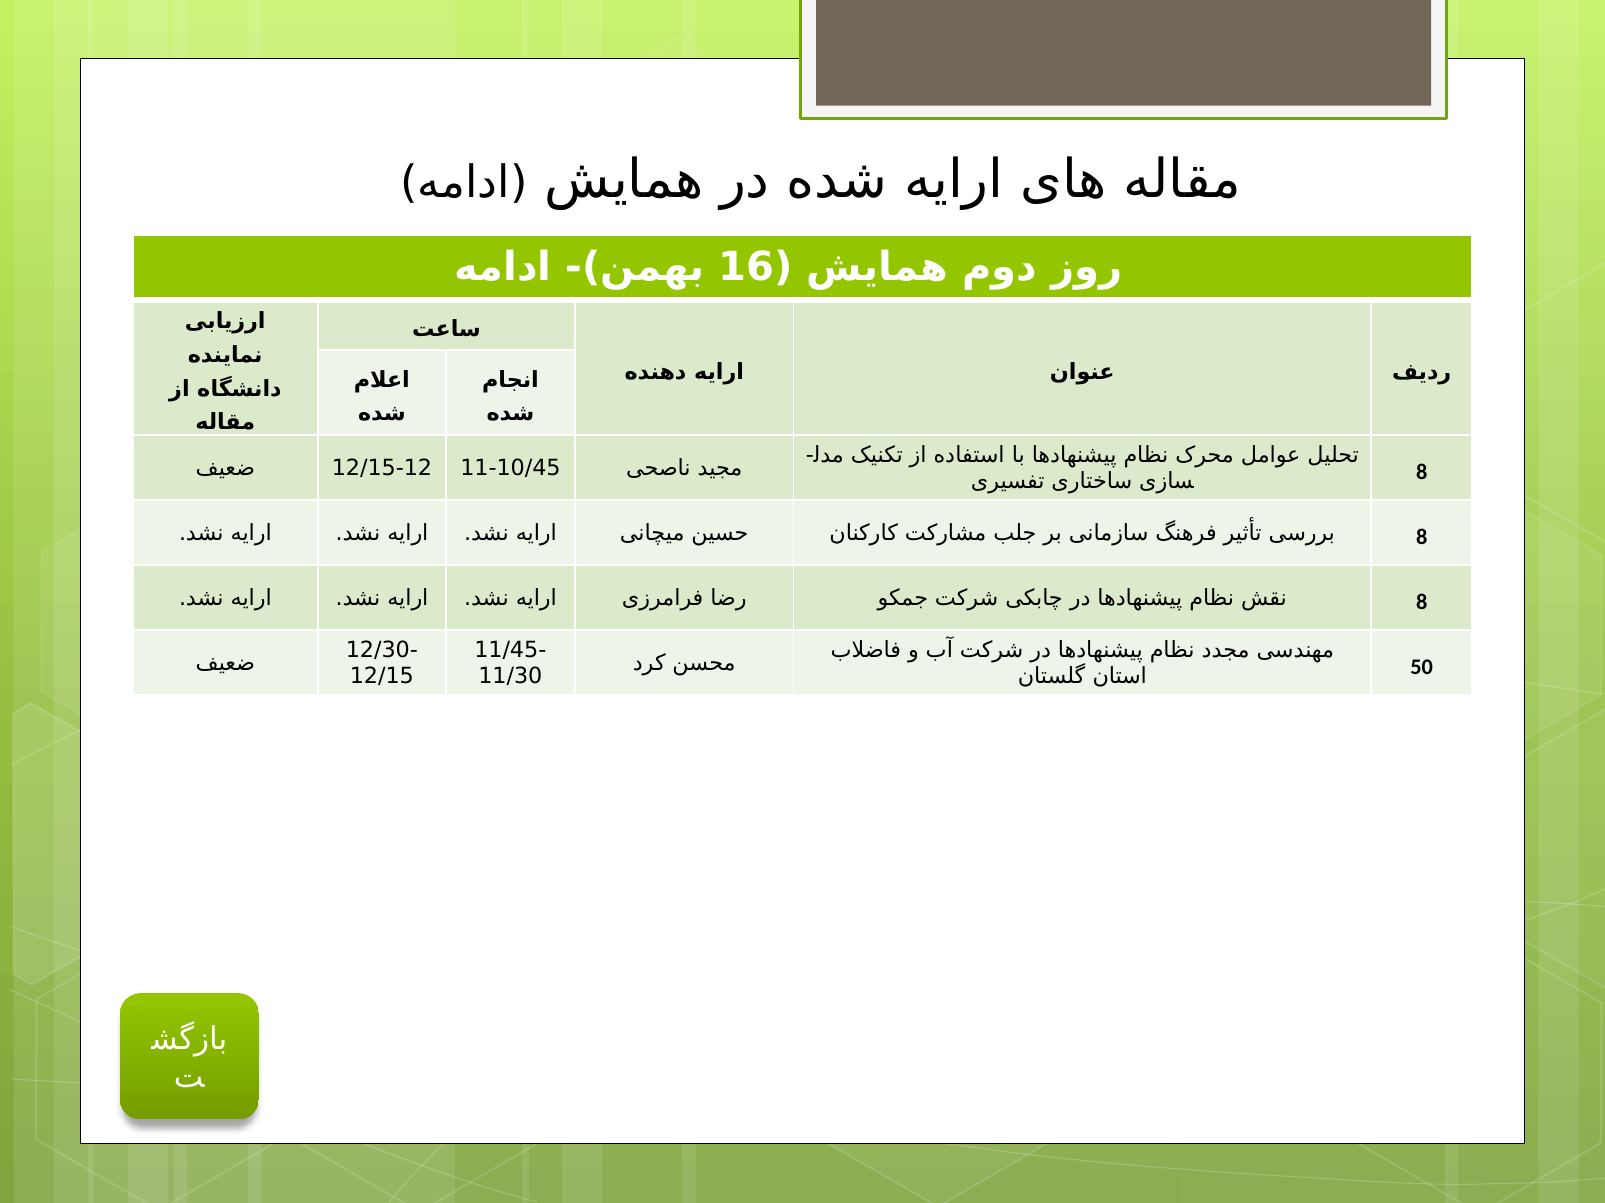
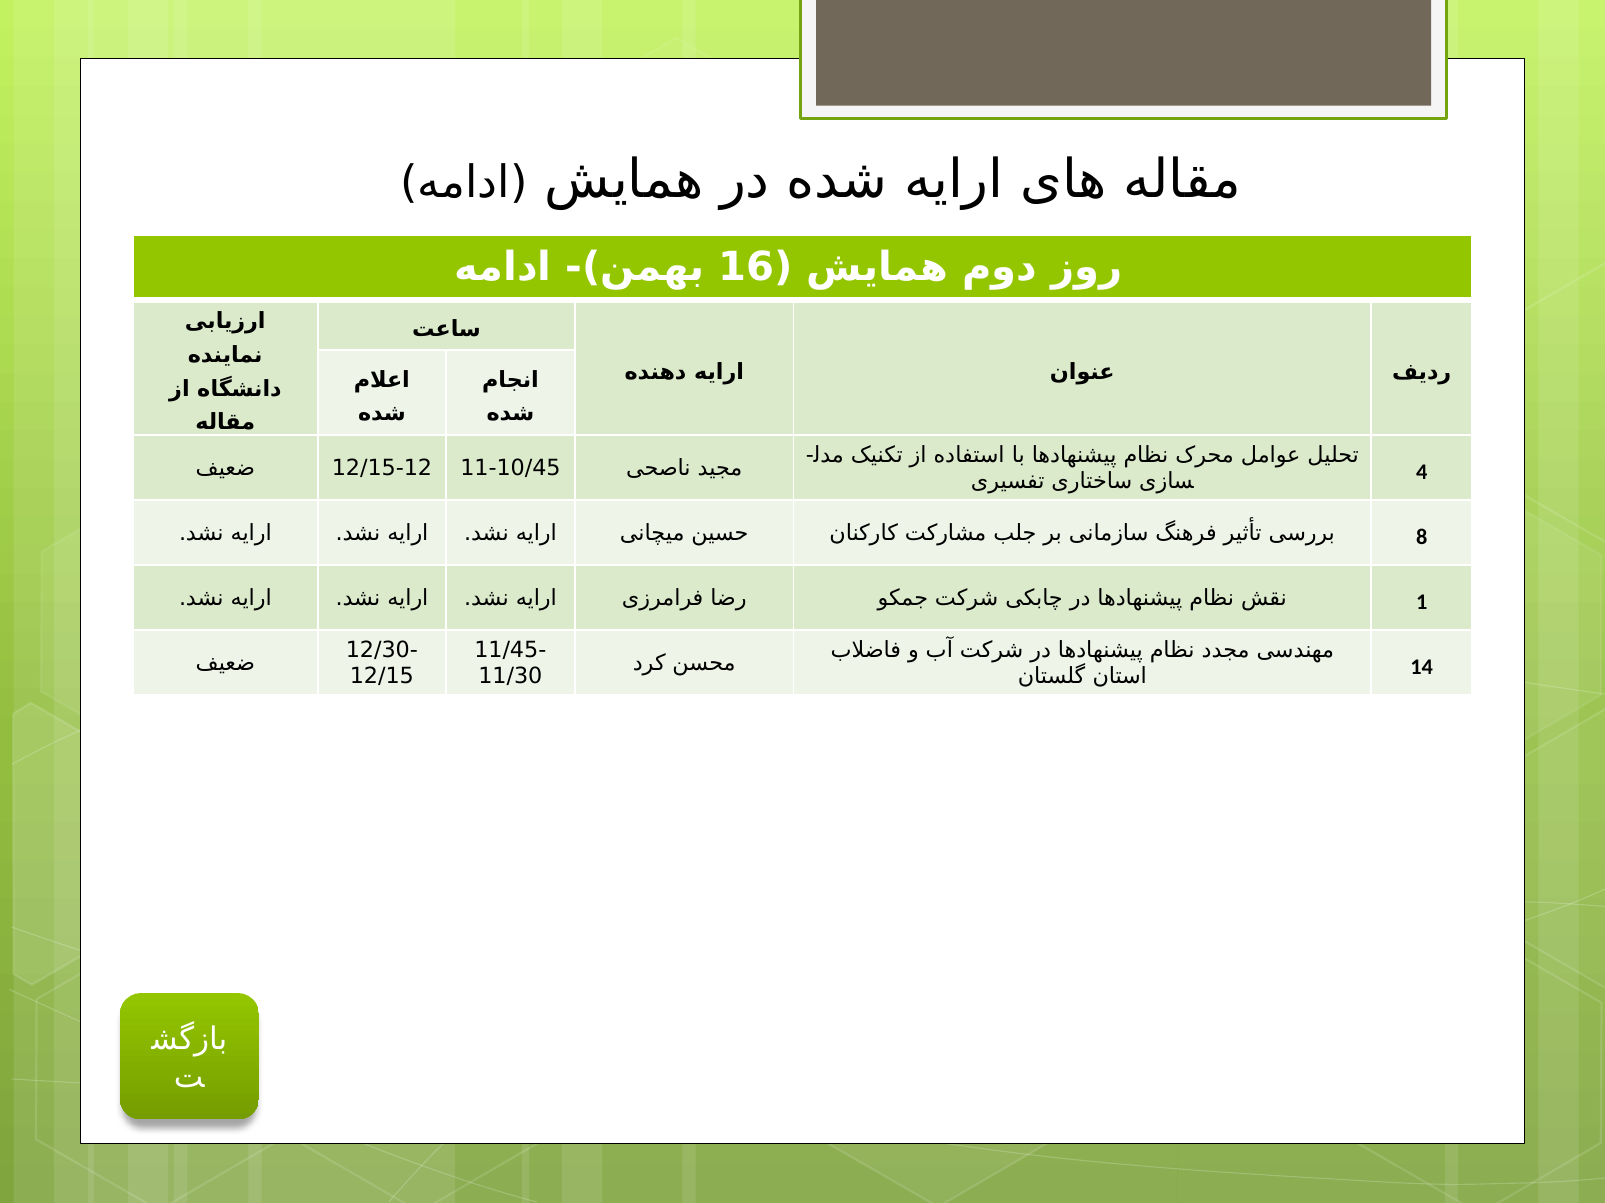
8 at (1422, 472): 8 -> 4
8 at (1422, 602): 8 -> 1
50: 50 -> 14
